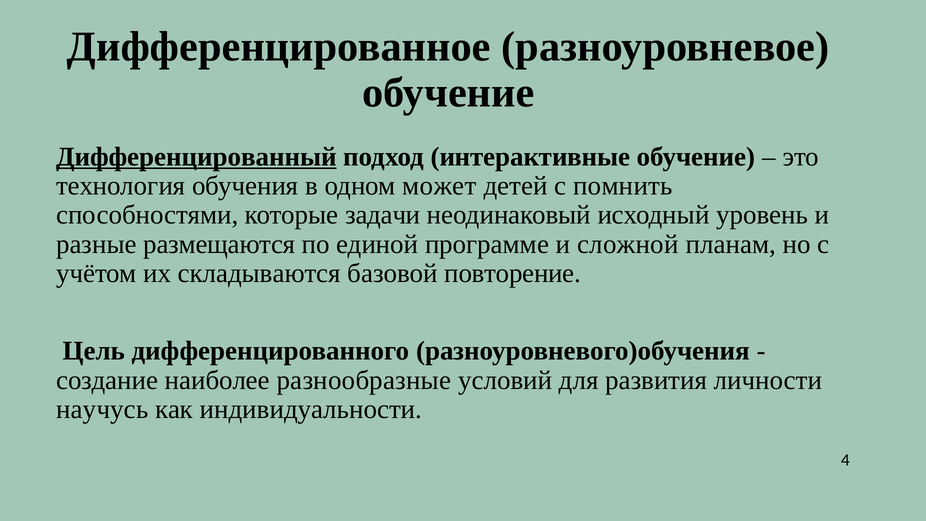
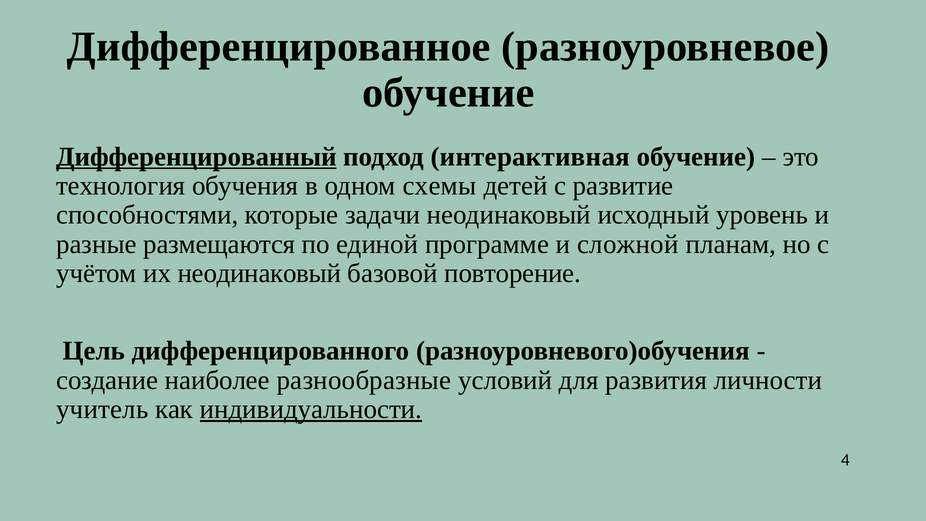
интерактивные: интерактивные -> интерактивная
может: может -> схемы
помнить: помнить -> развитие
их складываются: складываются -> неодинаковый
научусь: научусь -> учитель
индивидуальности underline: none -> present
